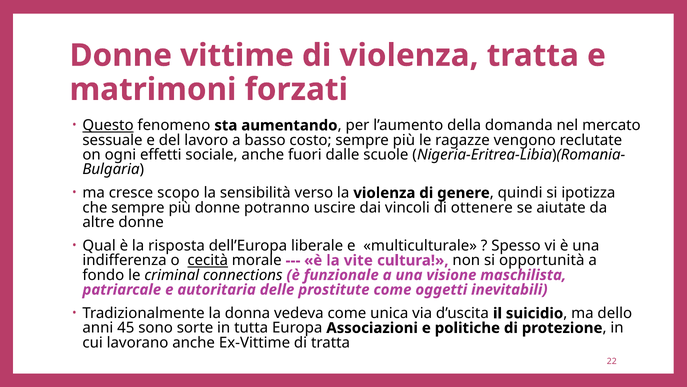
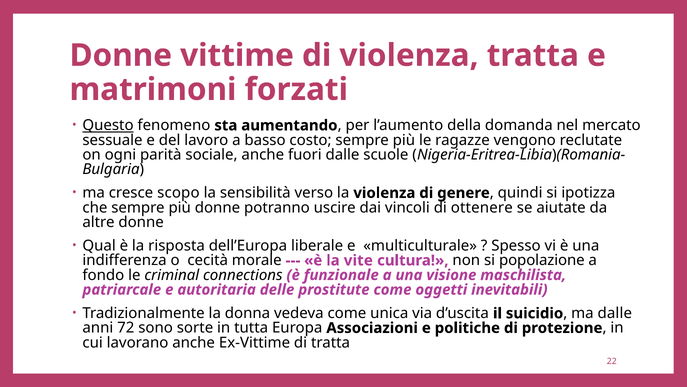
effetti: effetti -> parità
cecità underline: present -> none
opportunità: opportunità -> popolazione
ma dello: dello -> dalle
45: 45 -> 72
